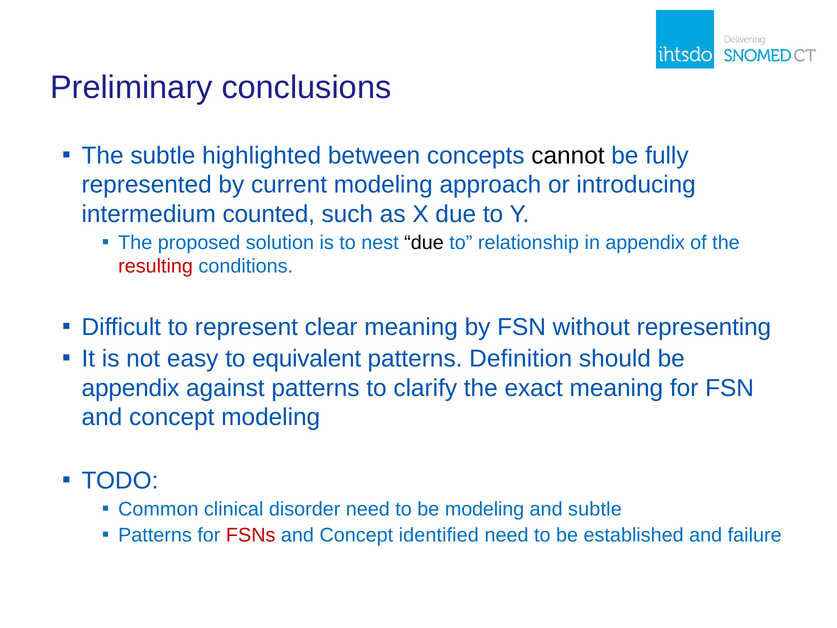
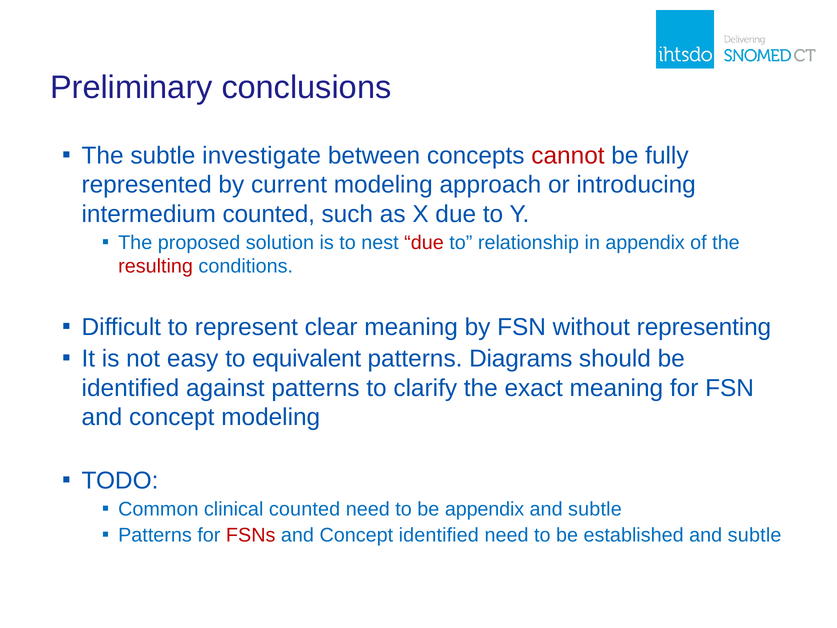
highlighted: highlighted -> investigate
cannot colour: black -> red
due at (424, 243) colour: black -> red
Definition: Definition -> Diagrams
appendix at (131, 388): appendix -> identified
clinical disorder: disorder -> counted
be modeling: modeling -> appendix
established and failure: failure -> subtle
